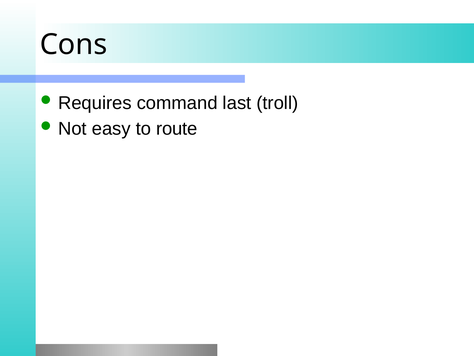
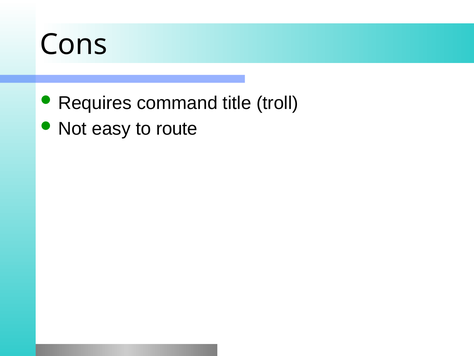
last: last -> title
